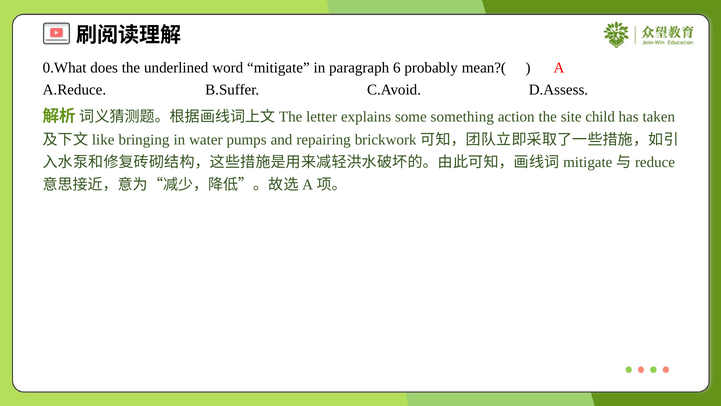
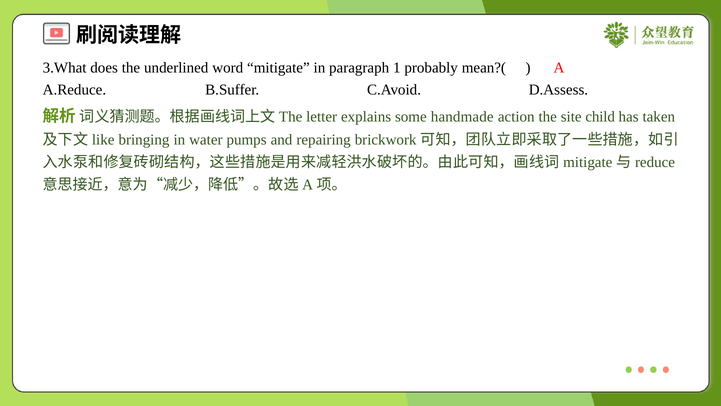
0.What: 0.What -> 3.What
6: 6 -> 1
something: something -> handmade
